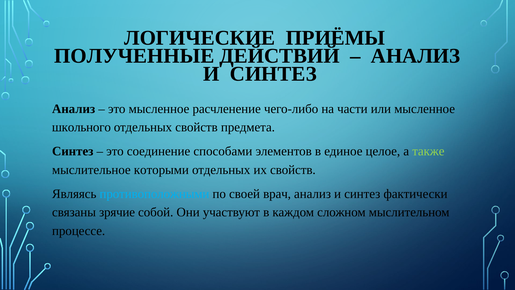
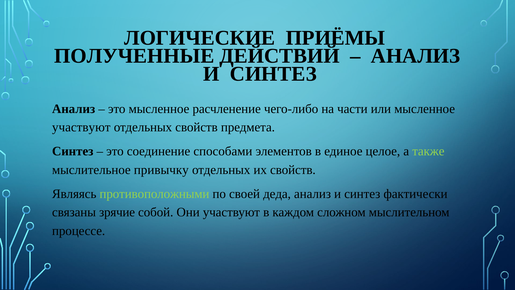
школьного at (81, 127): школьного -> участвуют
которыми: которыми -> привычку
противоположными colour: light blue -> light green
врач: врач -> деда
